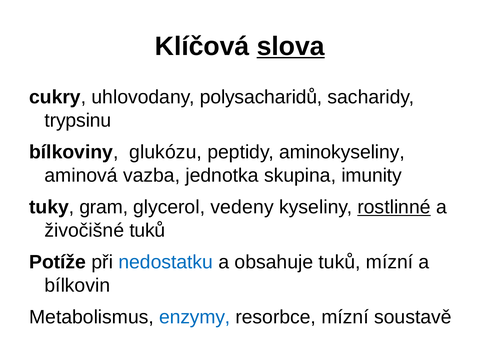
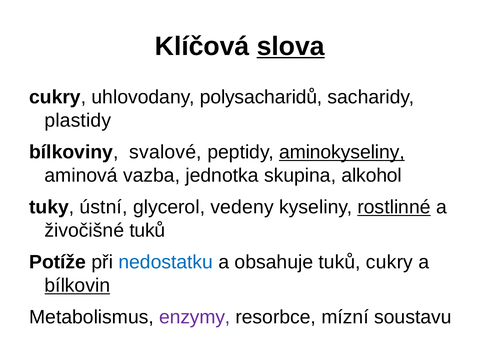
trypsinu: trypsinu -> plastidy
glukózu: glukózu -> svalové
aminokyseliny underline: none -> present
imunity: imunity -> alkohol
gram: gram -> ústní
tuků mízní: mízní -> cukry
bílkovin underline: none -> present
enzymy colour: blue -> purple
soustavě: soustavě -> soustavu
